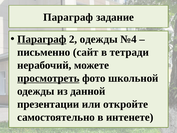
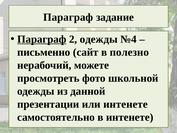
тетради: тетради -> полезно
просмотреть underline: present -> none
или откройте: откройте -> интенете
